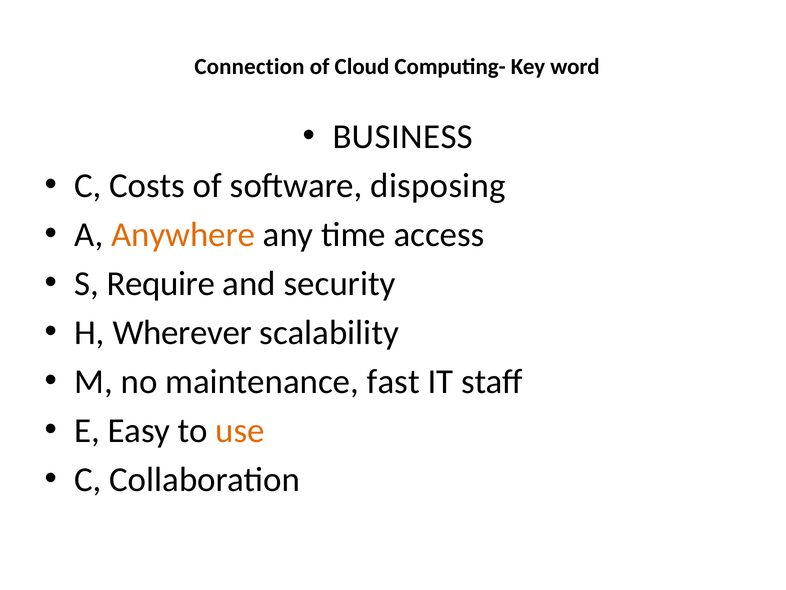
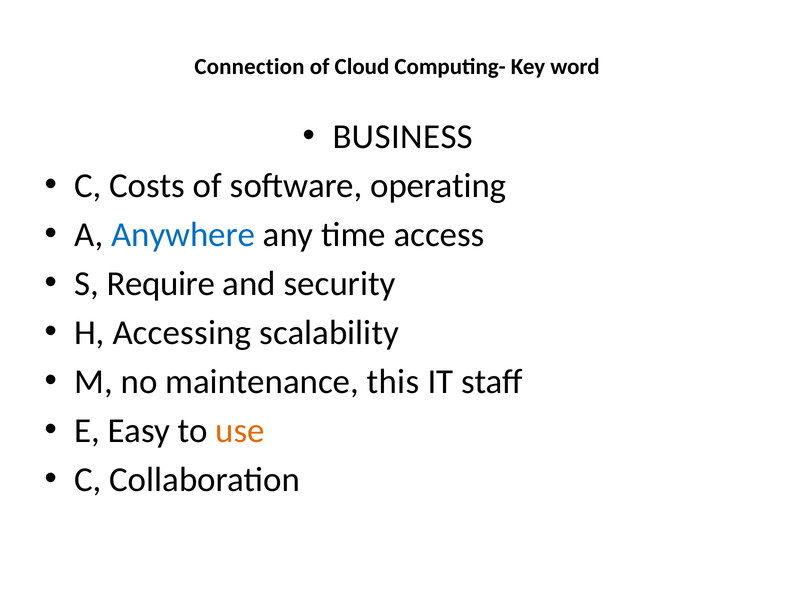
disposing: disposing -> operating
Anywhere colour: orange -> blue
Wherever: Wherever -> Accessing
fast: fast -> this
